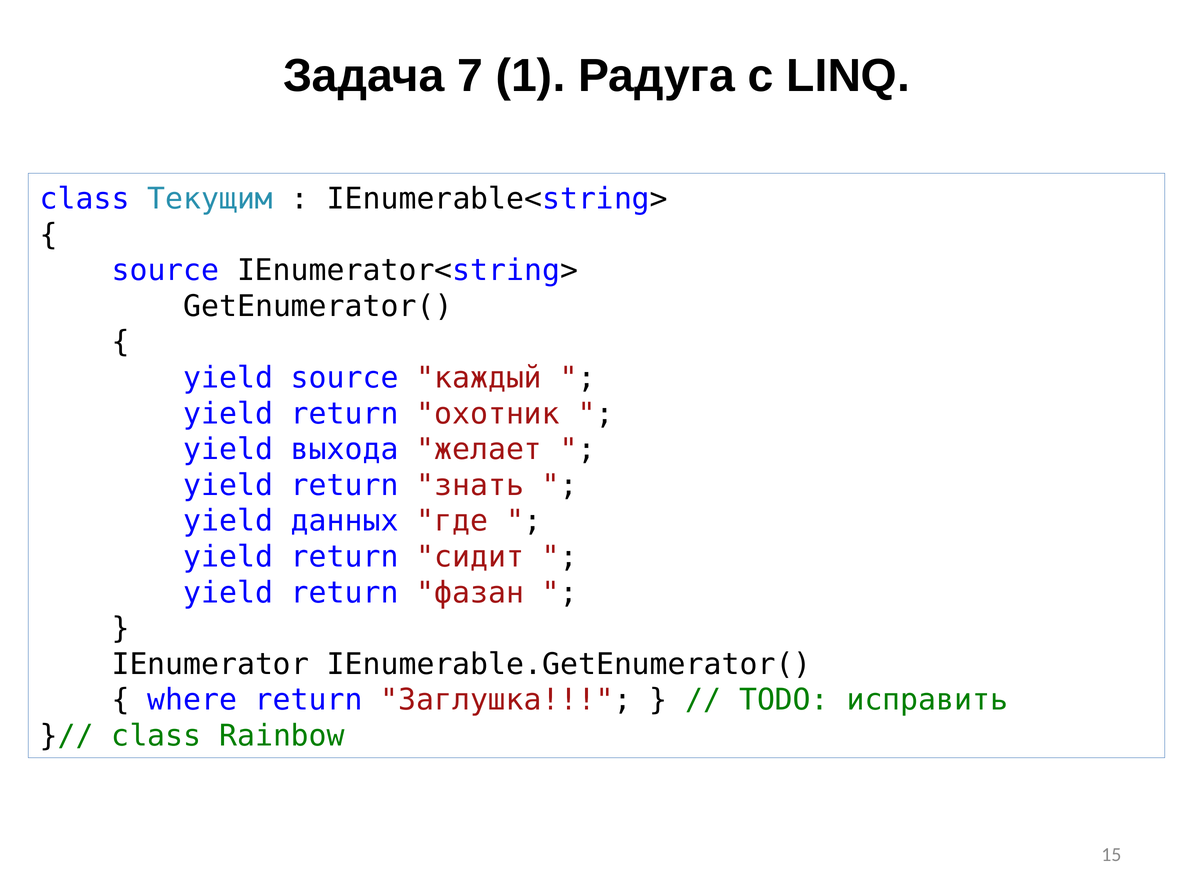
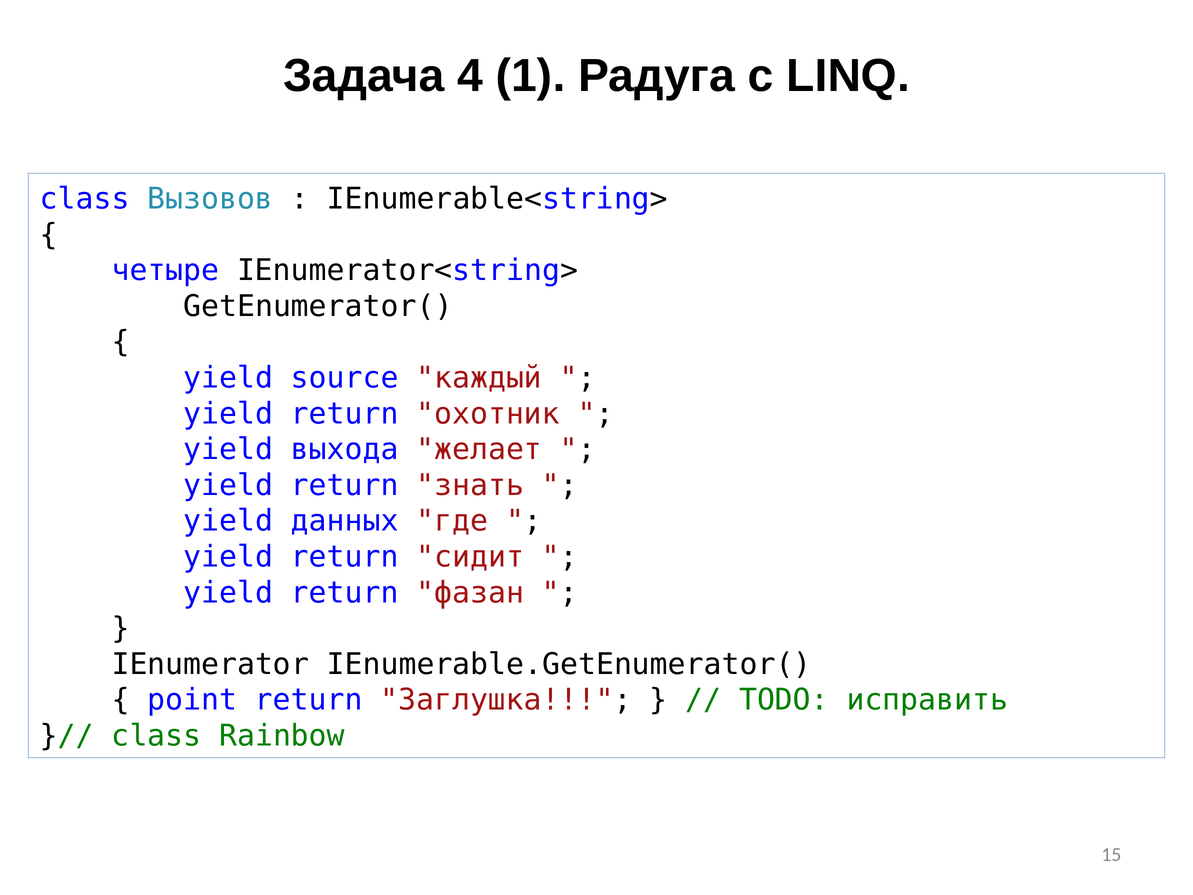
7: 7 -> 4
Текущим: Текущим -> Вызовов
source at (165, 270): source -> четыре
where: where -> point
